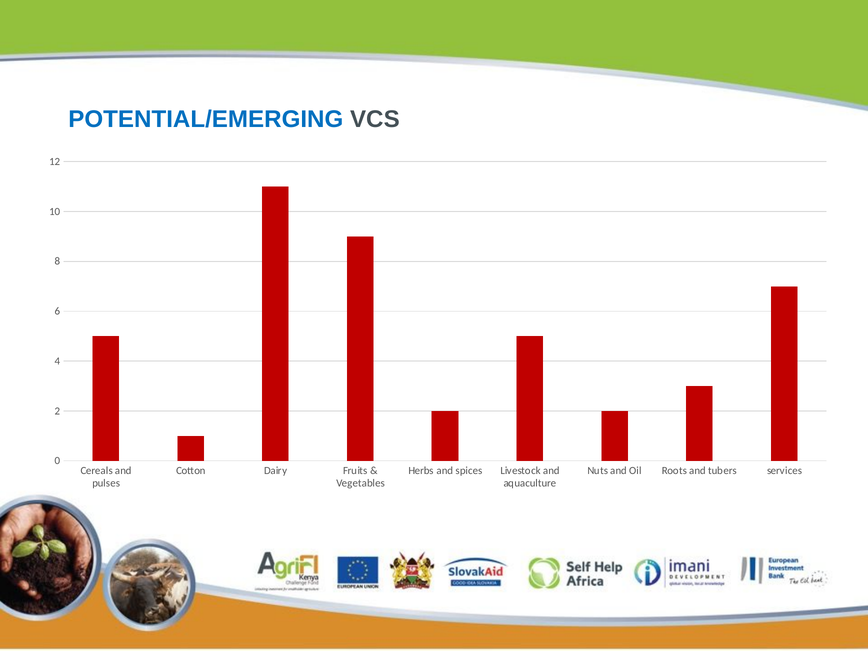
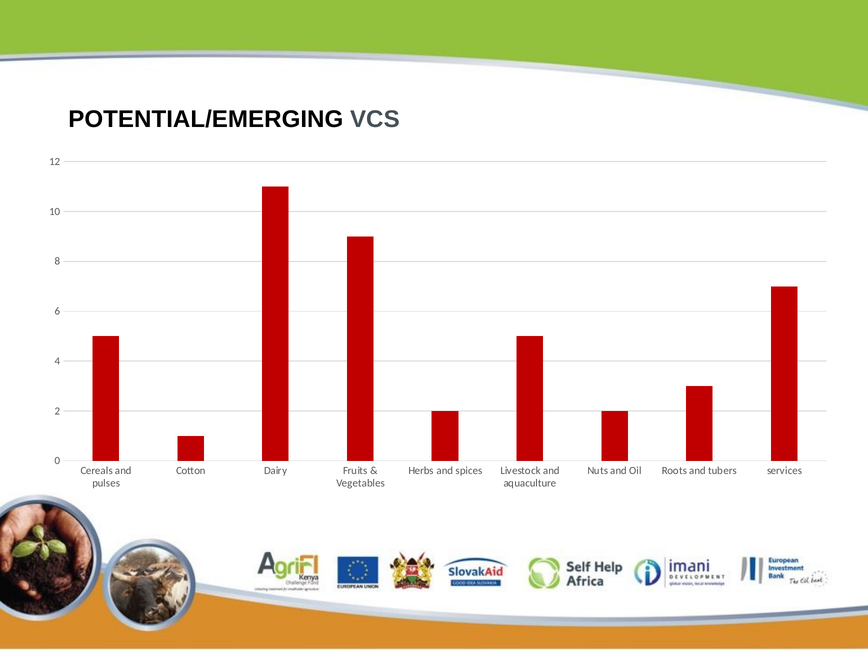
POTENTIAL/EMERGING colour: blue -> black
